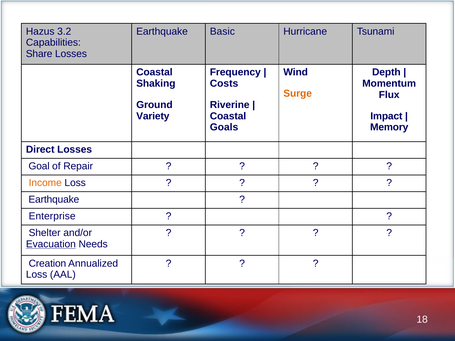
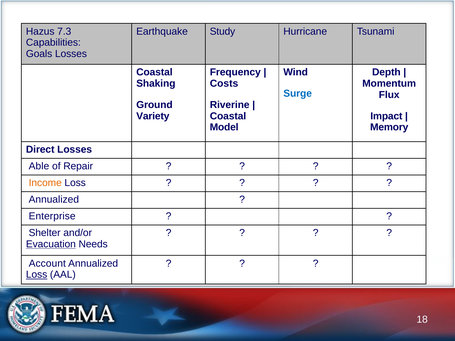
3.2: 3.2 -> 7.3
Basic: Basic -> Study
Share: Share -> Goals
Surge colour: orange -> blue
Goals: Goals -> Model
Goal: Goal -> Able
Earthquake at (54, 200): Earthquake -> Annualized
Creation: Creation -> Account
Loss at (37, 275) underline: none -> present
